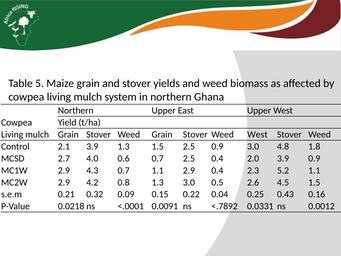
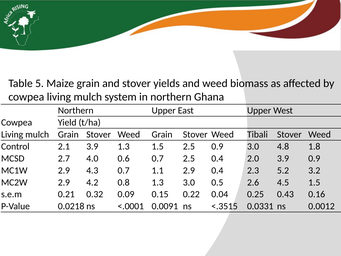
Weed West: West -> Tibali
5.2 1.1: 1.1 -> 3.2
<.7892: <.7892 -> <.3515
